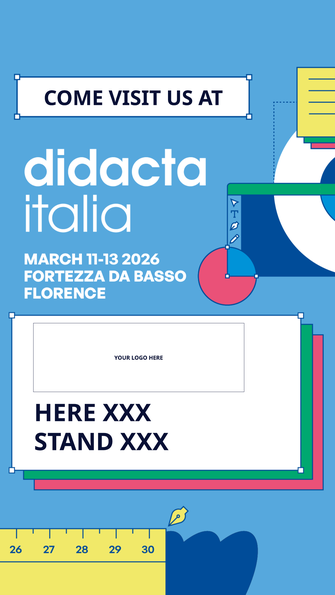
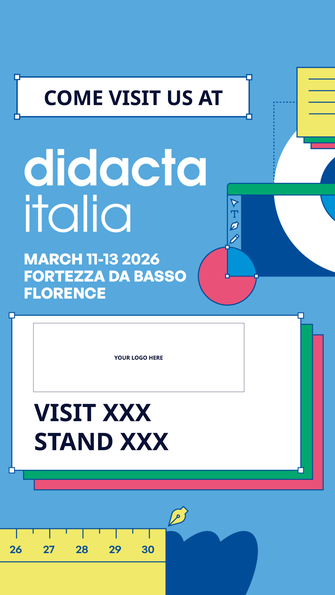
HERE at (65, 414): HERE -> VISIT
